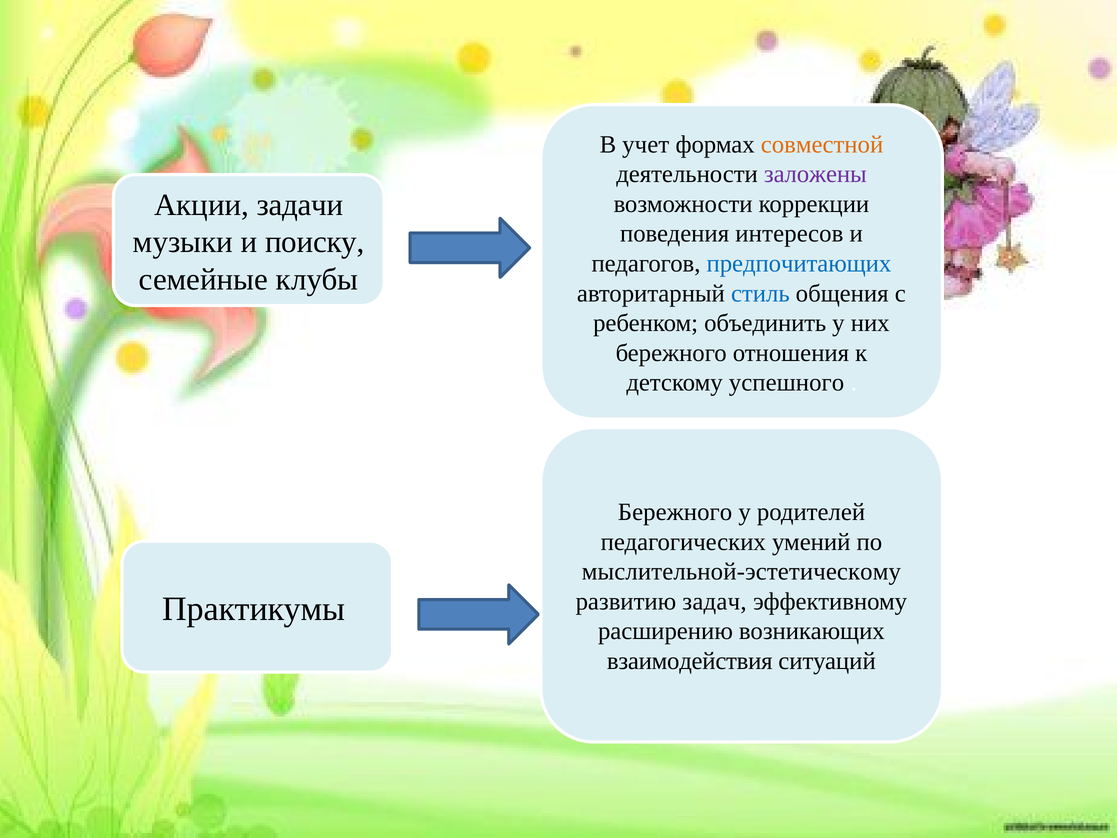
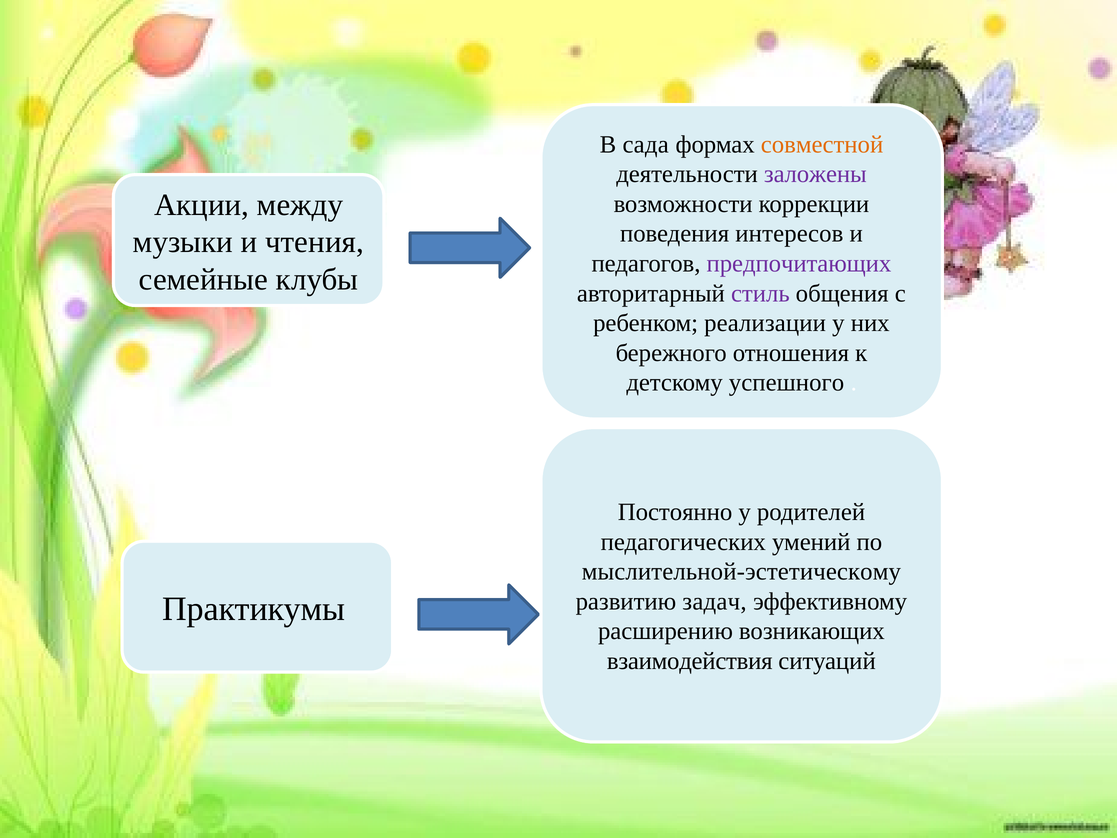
учет: учет -> сада
задачи: задачи -> между
поиску: поиску -> чтения
предпочитающих colour: blue -> purple
стиль colour: blue -> purple
объединить: объединить -> реализации
Бережного at (675, 512): Бережного -> Постоянно
